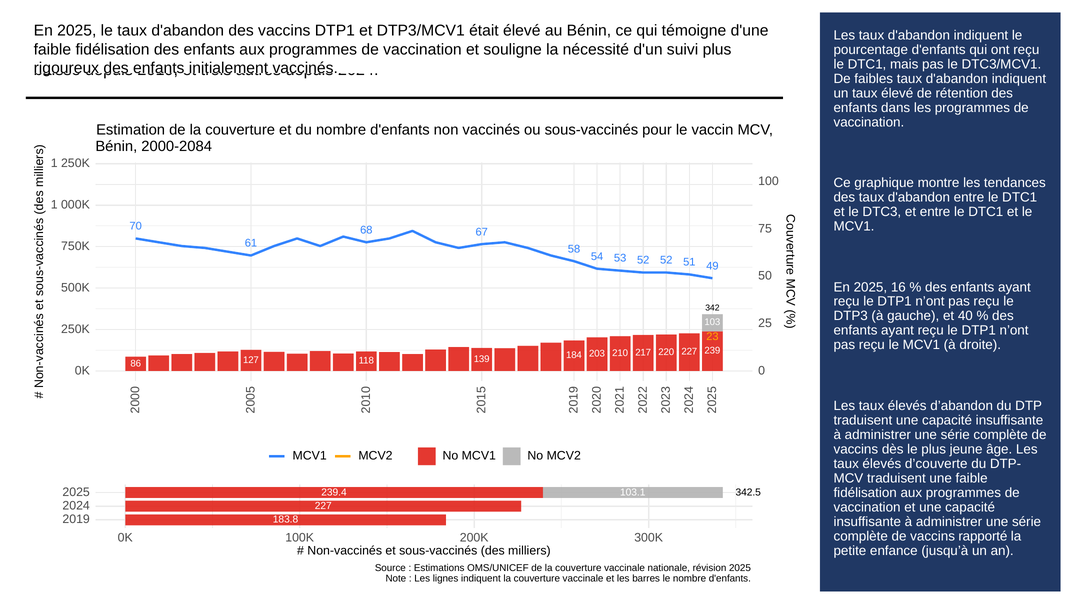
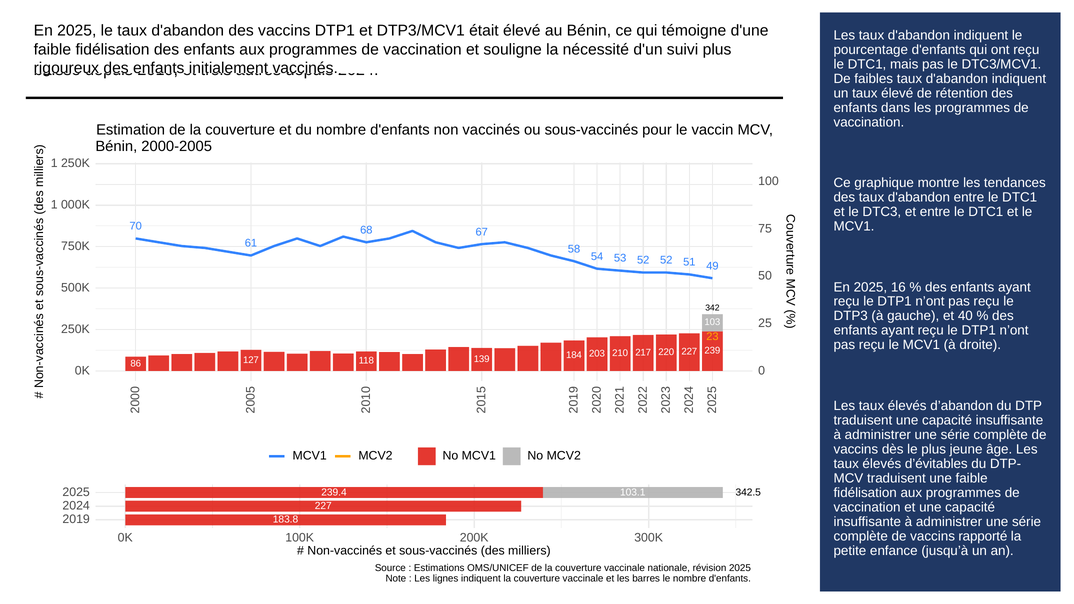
2000-2084: 2000-2084 -> 2000-2005
d’couverte: d’couverte -> d’évitables
